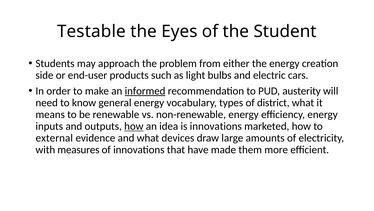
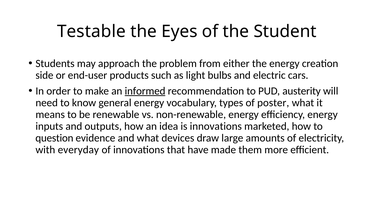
district: district -> poster
how at (134, 126) underline: present -> none
external: external -> question
measures: measures -> everyday
